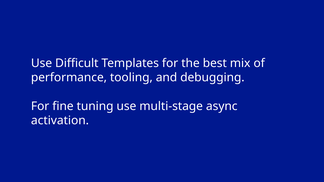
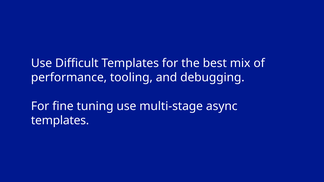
activation at (60, 121): activation -> templates
